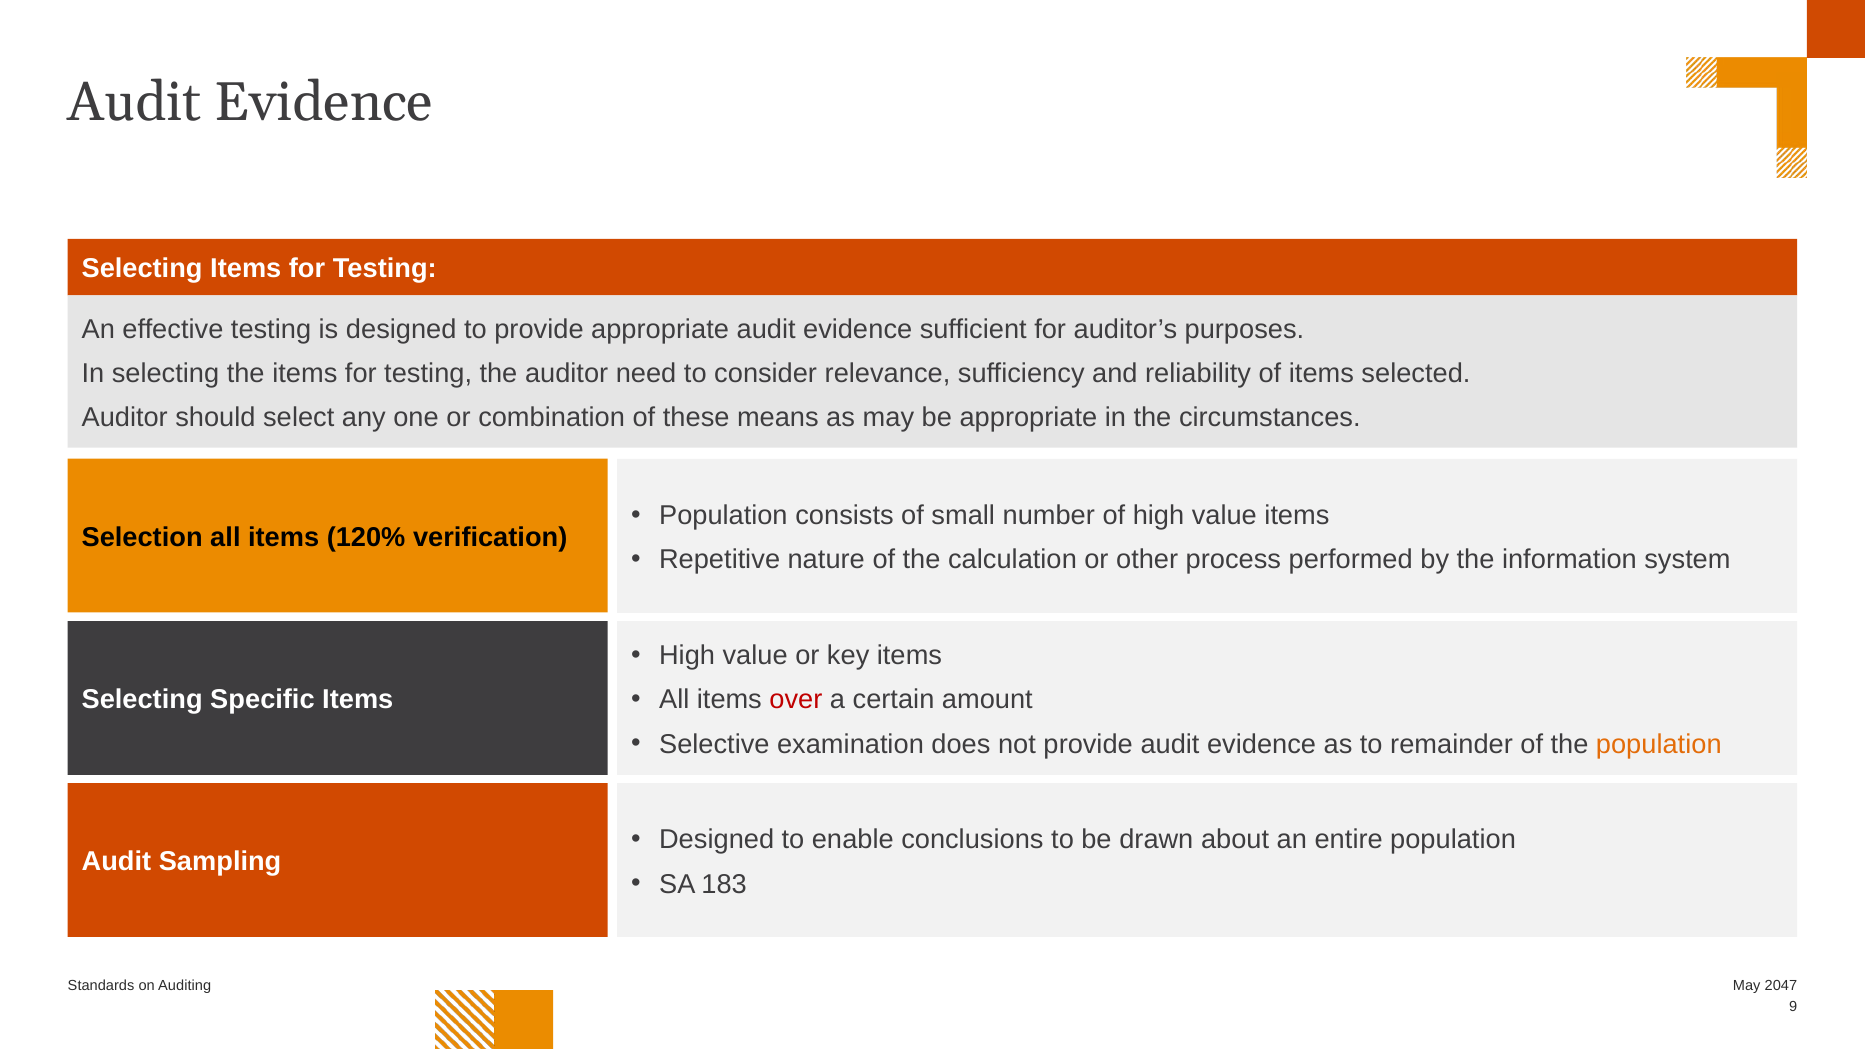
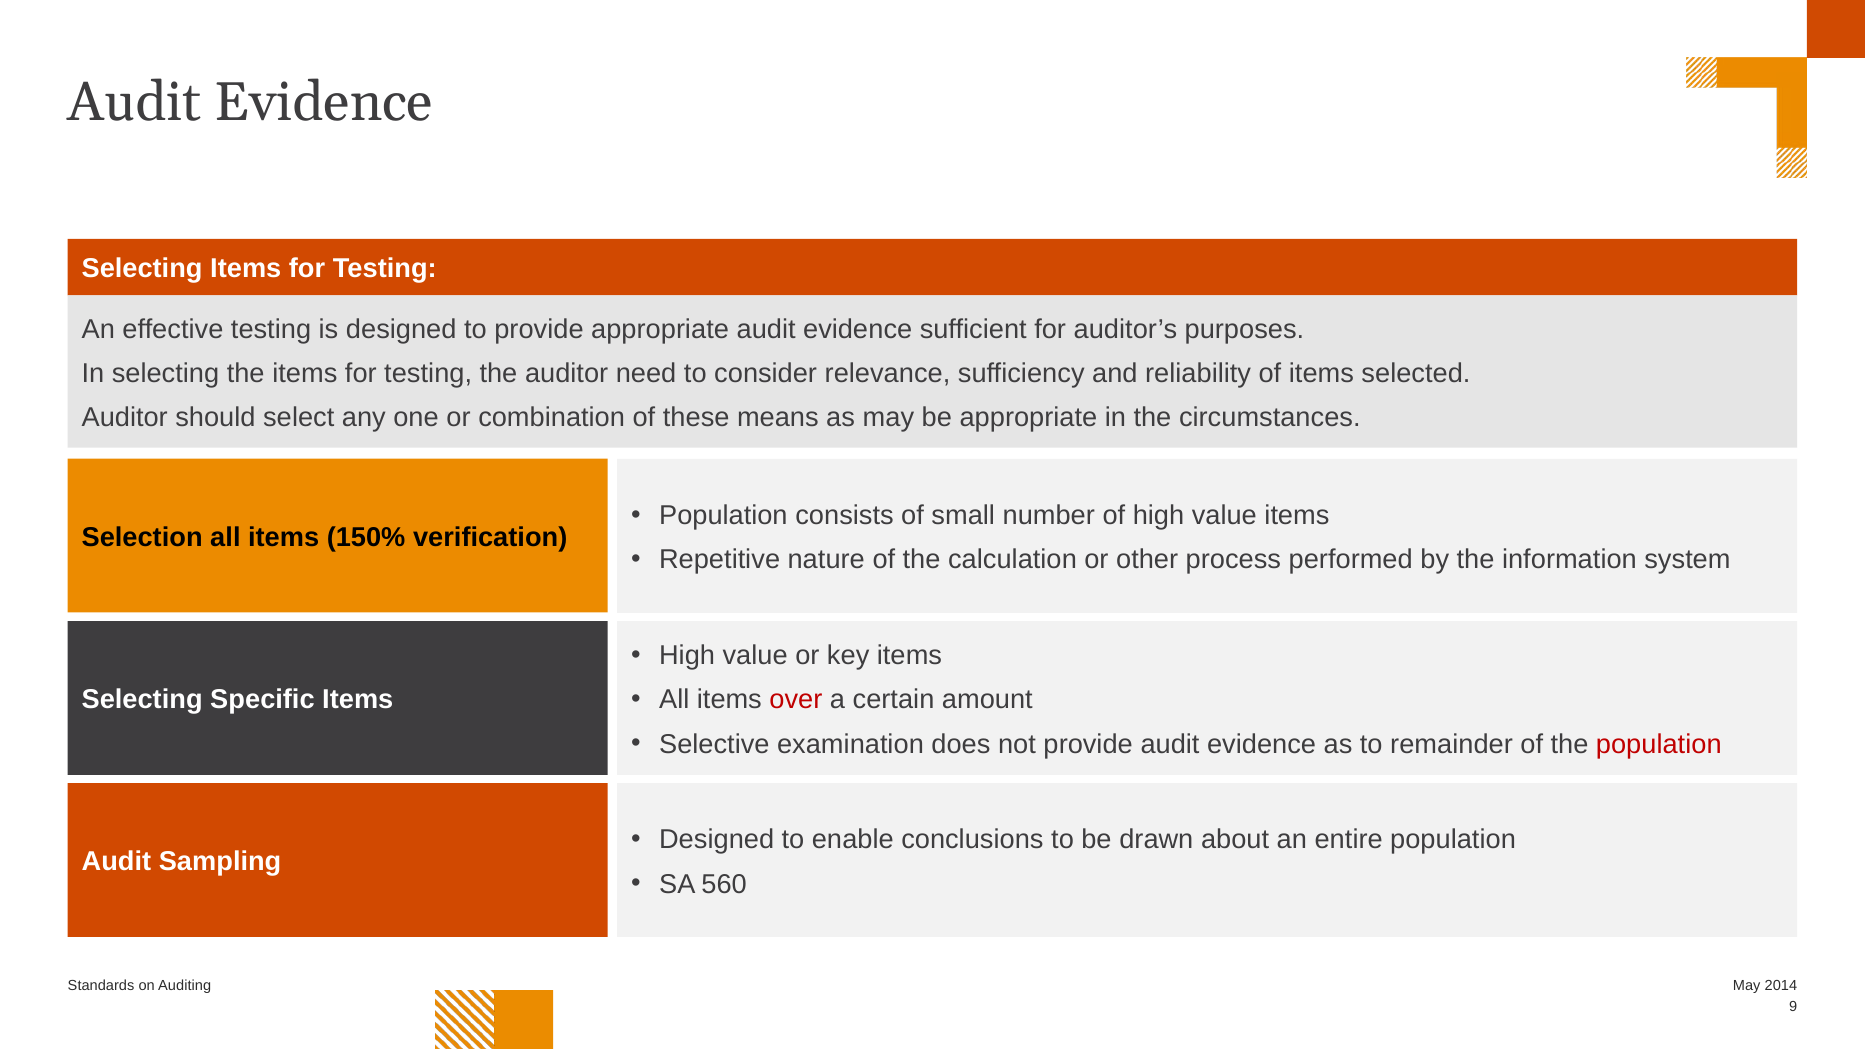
120%: 120% -> 150%
population at (1659, 744) colour: orange -> red
183: 183 -> 560
2047: 2047 -> 2014
